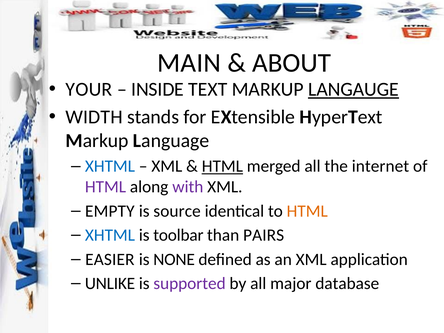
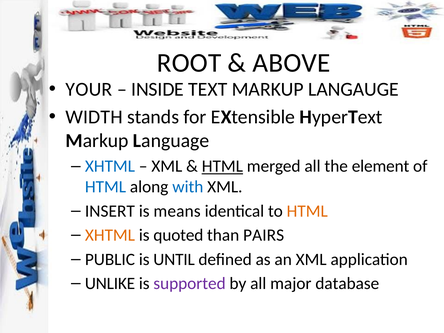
MAIN: MAIN -> ROOT
ABOUT: ABOUT -> ABOVE
LANGAUGE underline: present -> none
internet: internet -> element
HTML at (105, 187) colour: purple -> blue
with colour: purple -> blue
EMPTY: EMPTY -> INSERT
source: source -> means
XHTML at (110, 235) colour: blue -> orange
toolbar: toolbar -> quoted
EASIER: EASIER -> PUBLIC
NONE: NONE -> UNTIL
